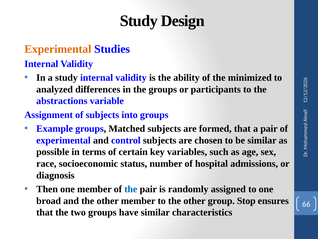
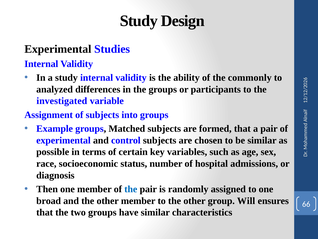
Experimental at (58, 49) colour: orange -> black
minimized: minimized -> commonly
abstractions: abstractions -> investigated
Stop: Stop -> Will
